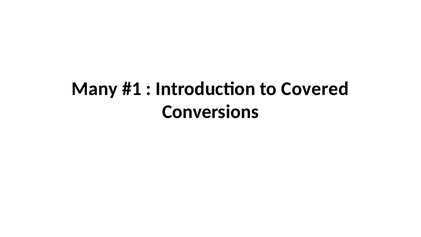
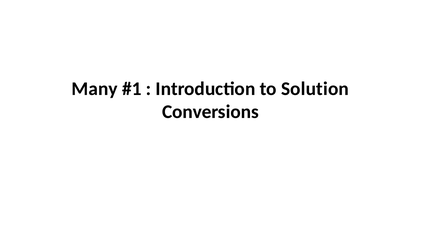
Covered: Covered -> Solution
